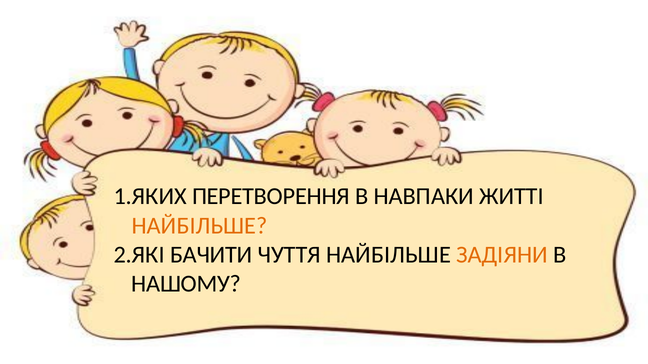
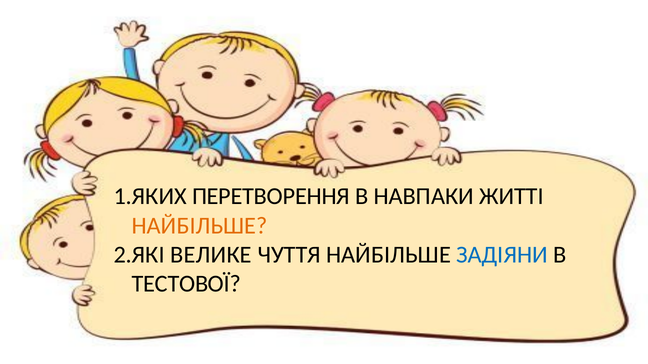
БАЧИТИ: БАЧИТИ -> ВЕЛИКЕ
ЗАДІЯНИ colour: orange -> blue
НАШОМУ: НАШОМУ -> ТЕСТОВОЇ
